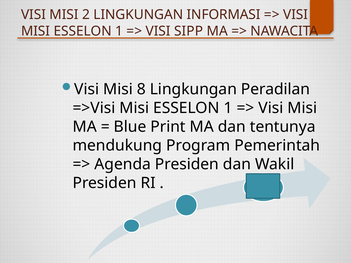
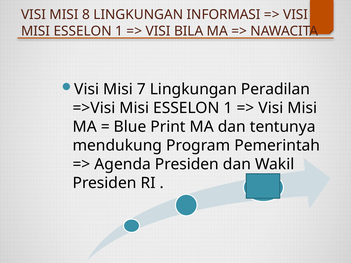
2: 2 -> 8
SIPP: SIPP -> BILA
8: 8 -> 7
